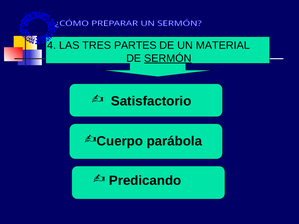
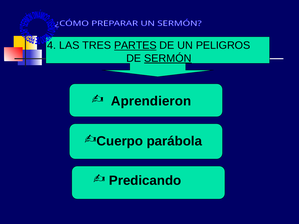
PARTES underline: none -> present
MATERIAL: MATERIAL -> PELIGROS
Satisfactorio: Satisfactorio -> Aprendieron
